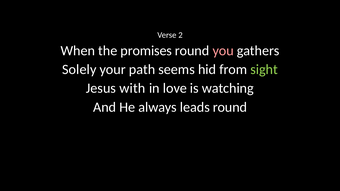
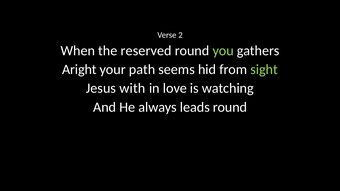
promises: promises -> reserved
you colour: pink -> light green
Solely: Solely -> Aright
